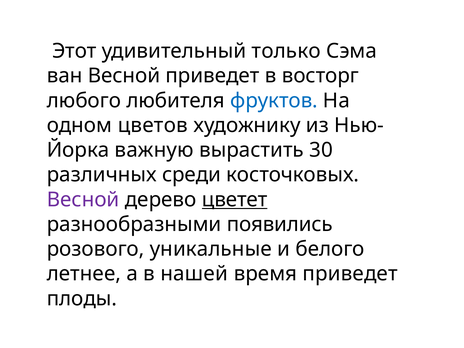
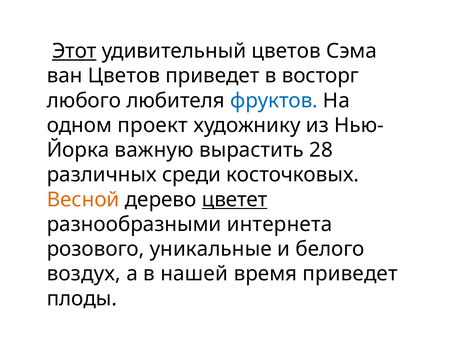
Этот underline: none -> present
удивительный только: только -> цветов
ван Весной: Весной -> Цветов
цветов: цветов -> проект
30: 30 -> 28
Весной at (83, 200) colour: purple -> orange
появились: появились -> интернета
летнее: летнее -> воздух
